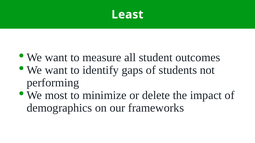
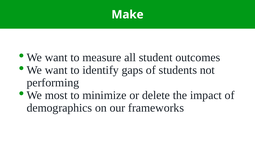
Least: Least -> Make
